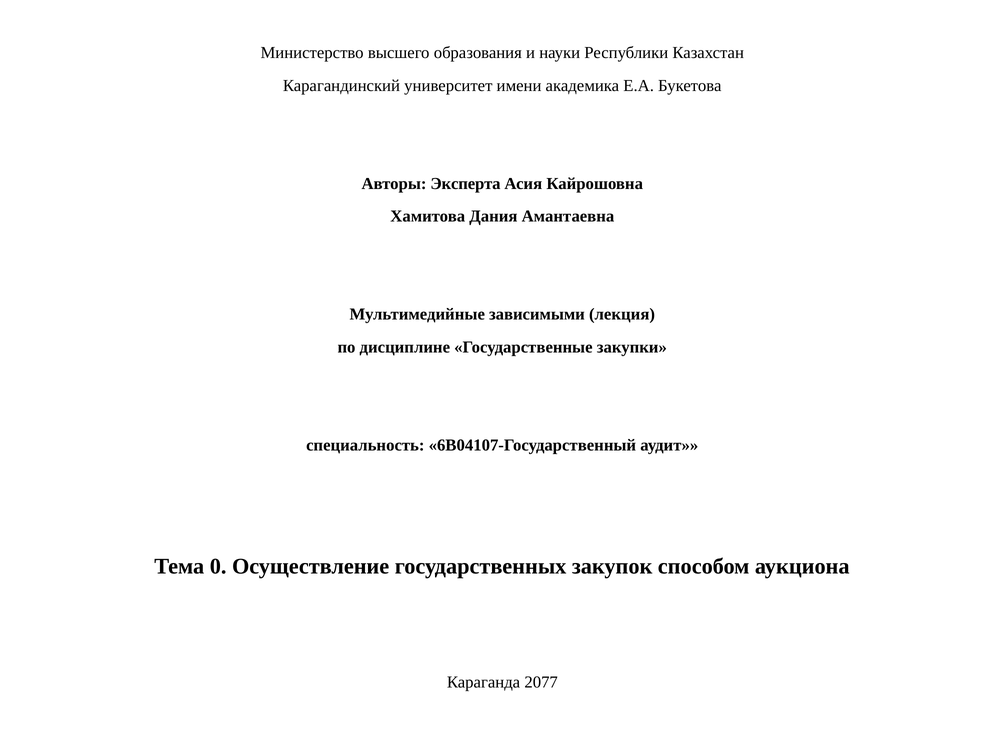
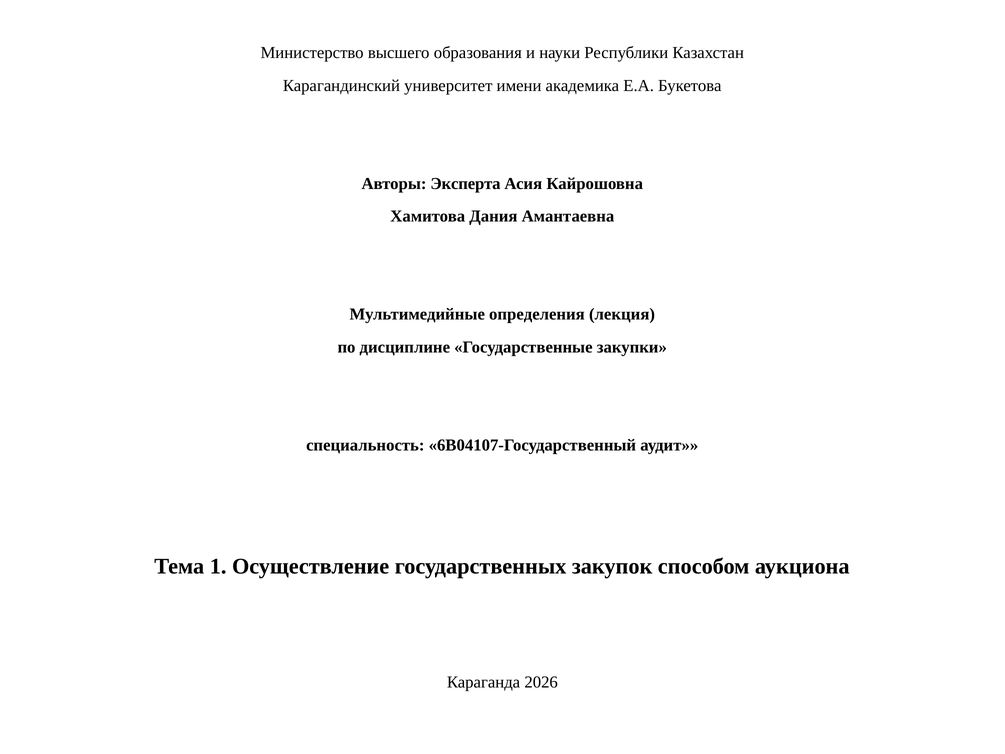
зависимыми: зависимыми -> определения
0: 0 -> 1
2077: 2077 -> 2026
